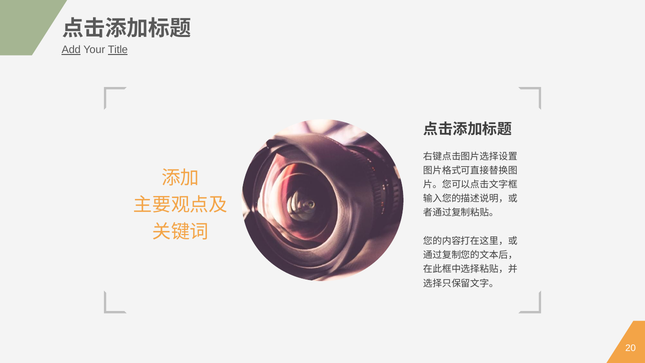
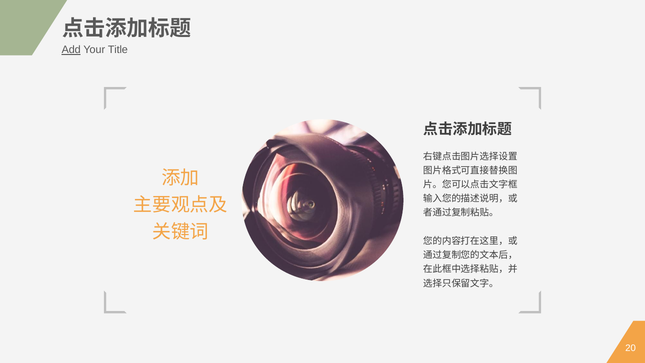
Title underline: present -> none
